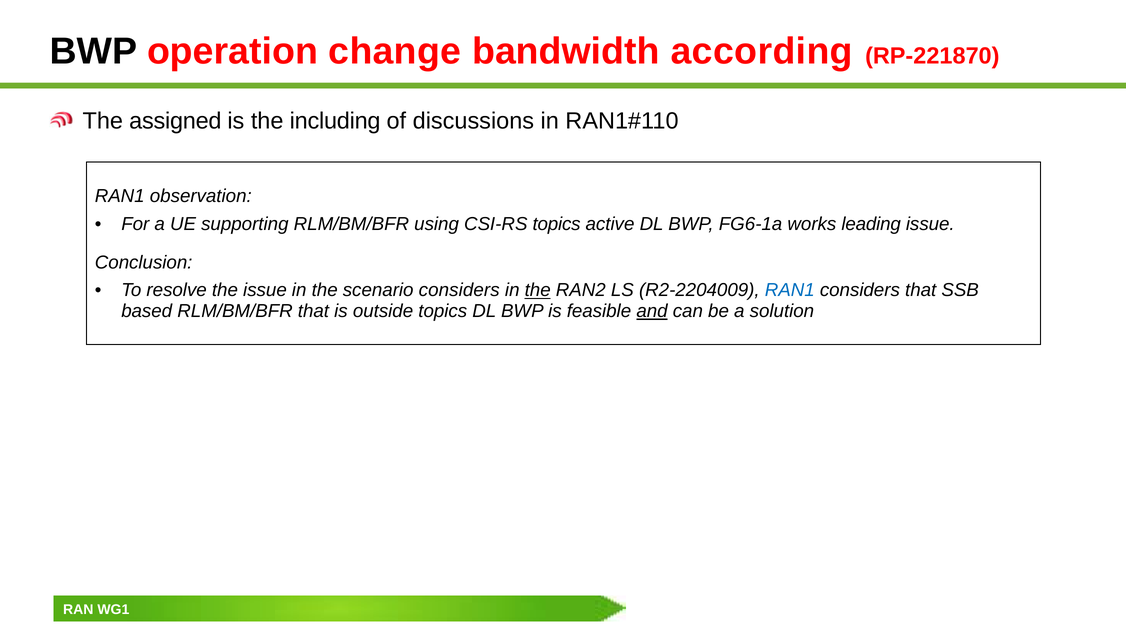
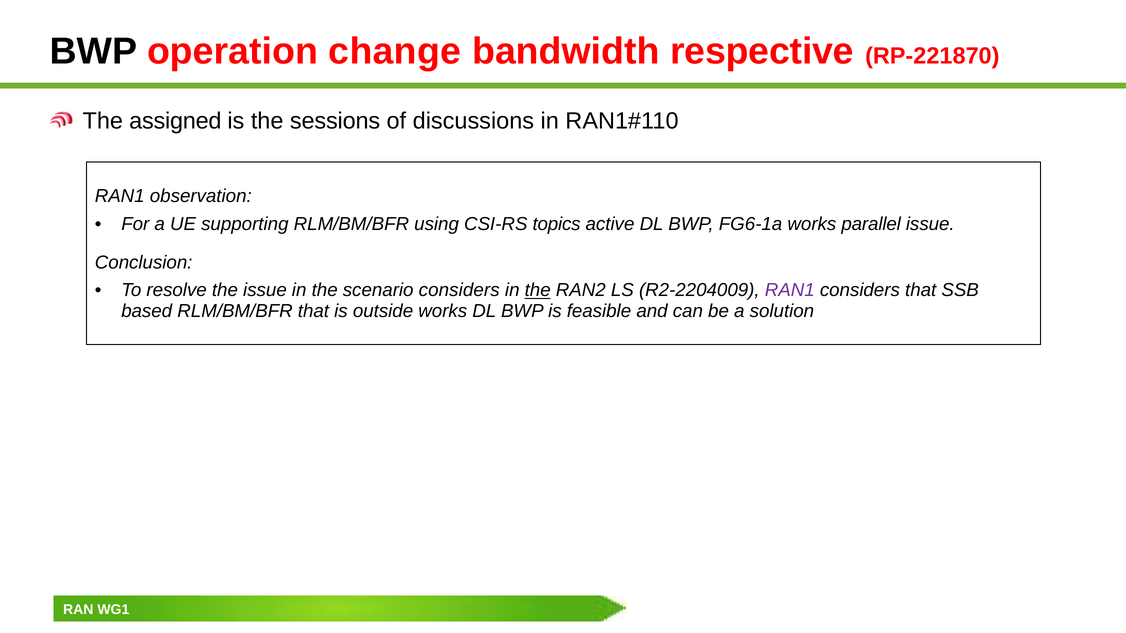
according: according -> respective
including: including -> sessions
leading: leading -> parallel
RAN1 at (790, 290) colour: blue -> purple
outside topics: topics -> works
and underline: present -> none
